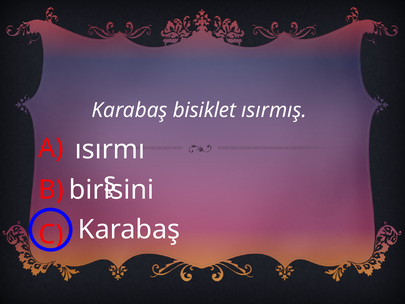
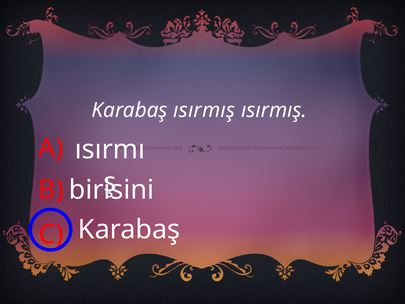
Karabaş bisiklet: bisiklet -> ısırmış
